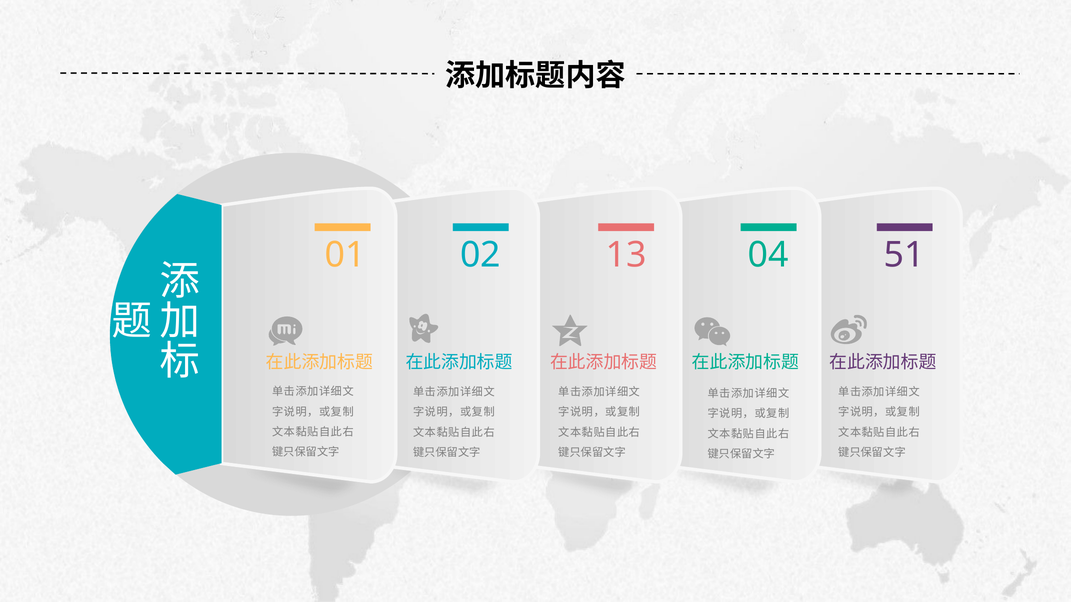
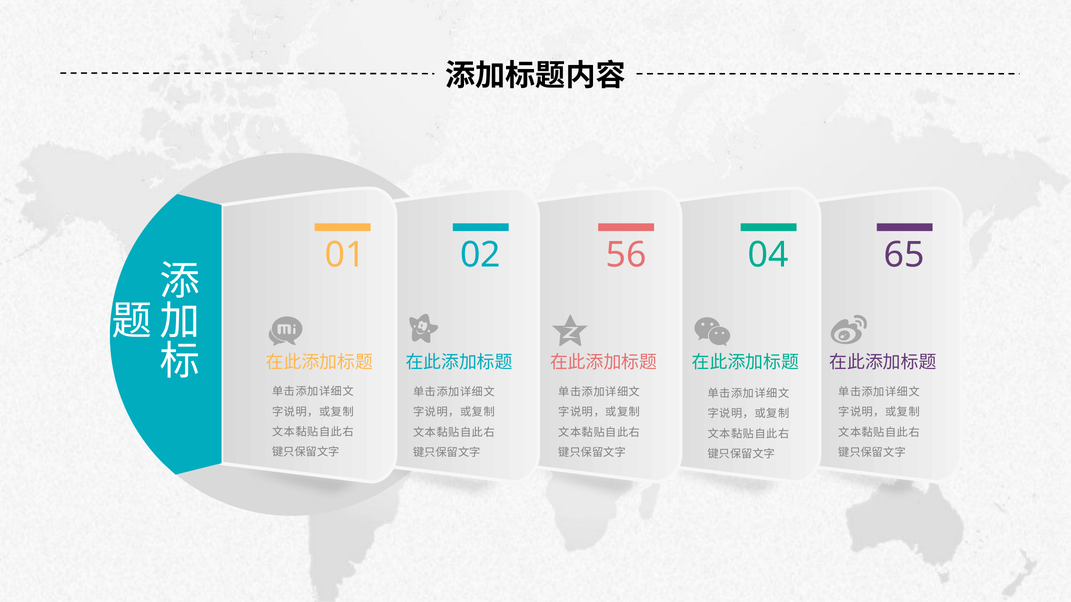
13: 13 -> 56
51: 51 -> 65
